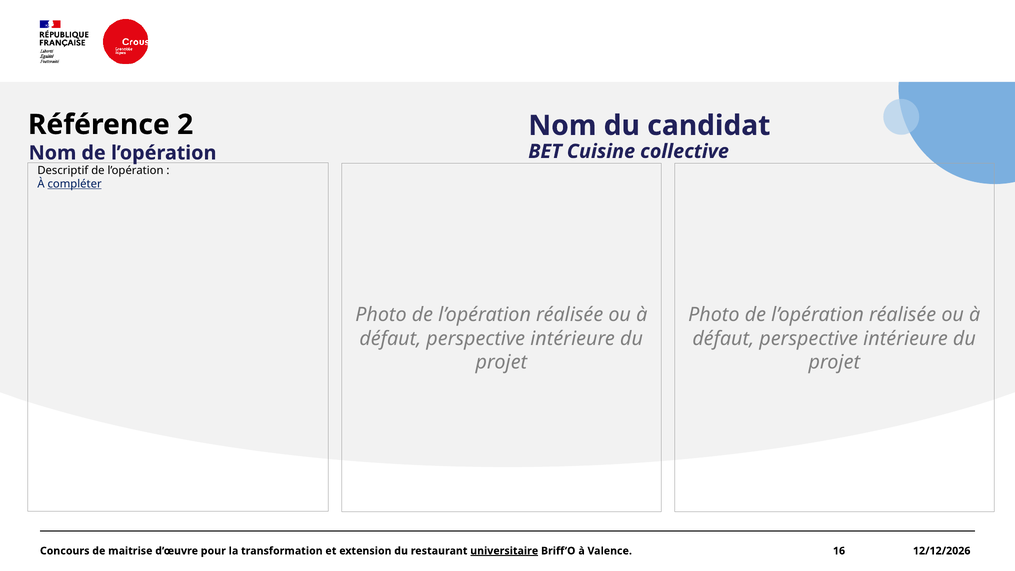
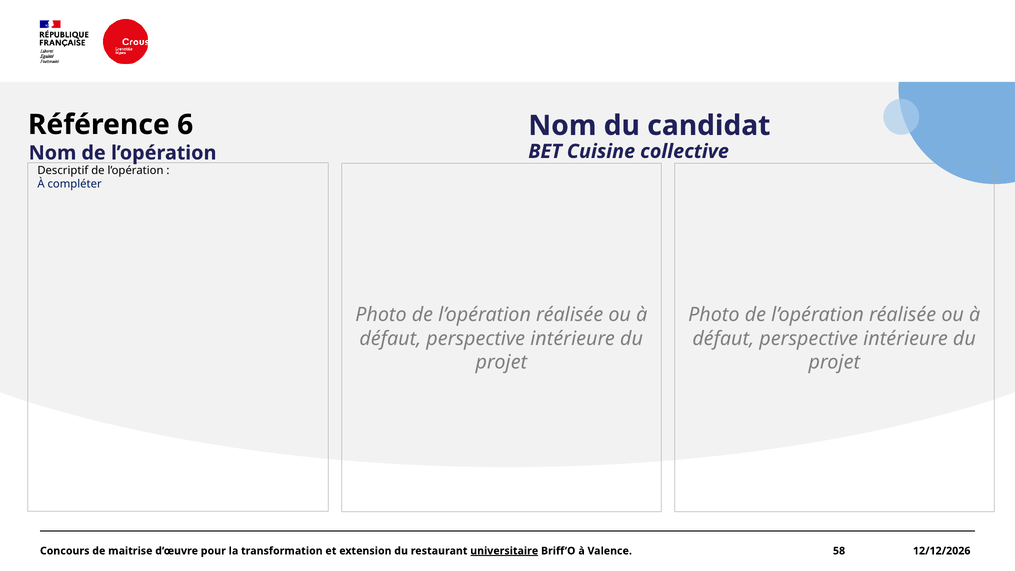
2: 2 -> 6
compléter underline: present -> none
16: 16 -> 58
